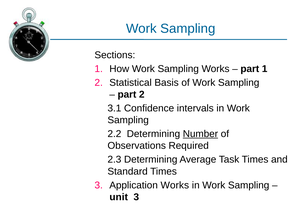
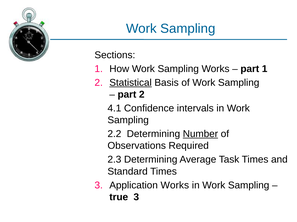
Statistical underline: none -> present
3.1: 3.1 -> 4.1
unit: unit -> true
